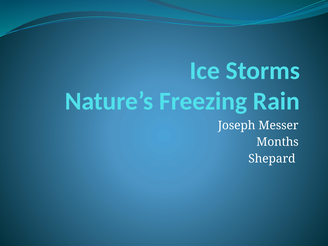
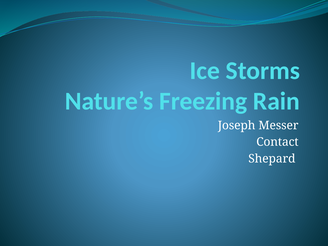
Months: Months -> Contact
